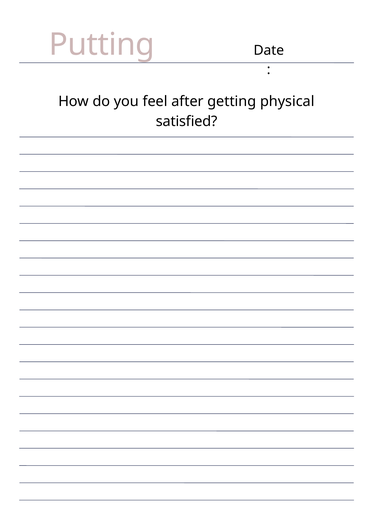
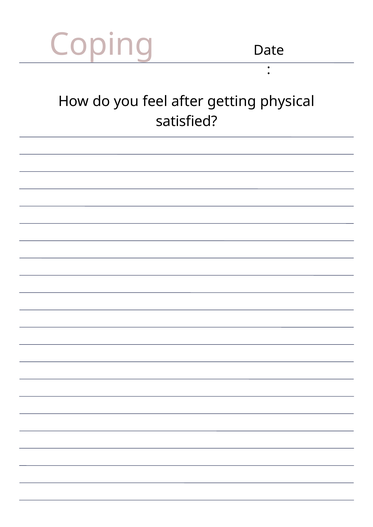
Putting: Putting -> Coping
